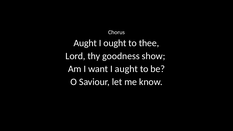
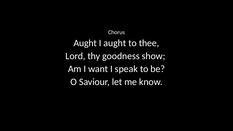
I ought: ought -> aught
I aught: aught -> speak
